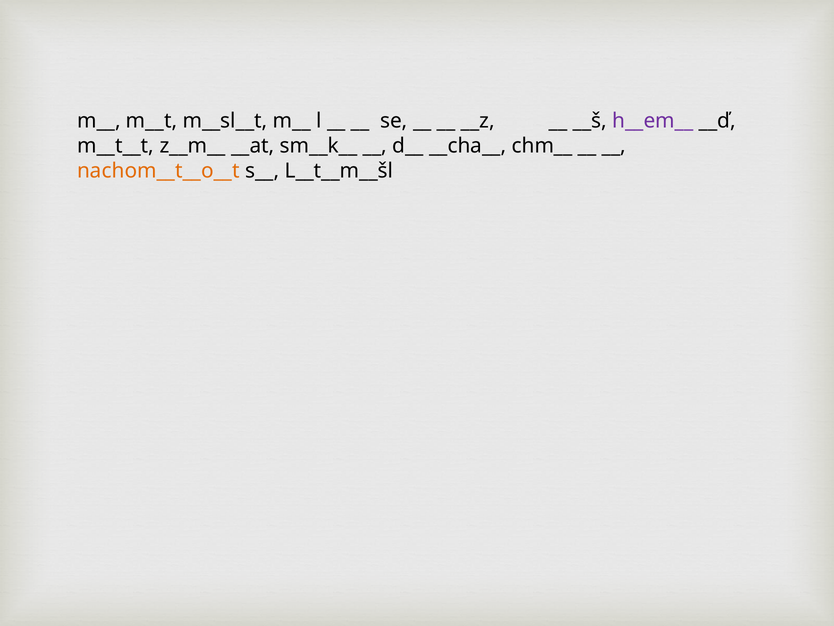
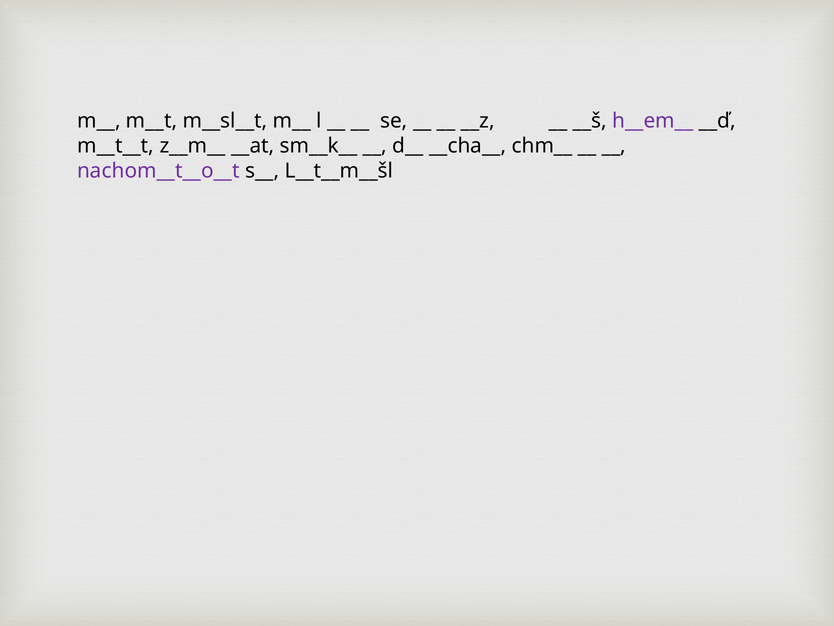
nachom__t__o__t colour: orange -> purple
